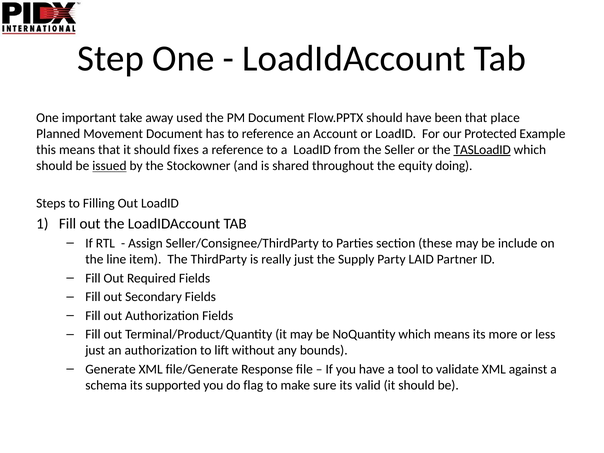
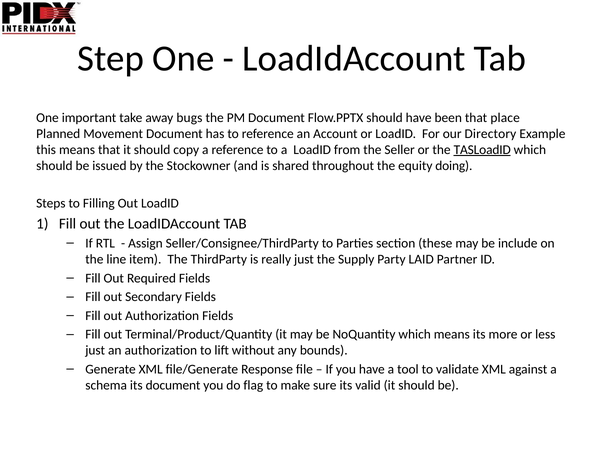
used: used -> bugs
Protected: Protected -> Directory
fixes: fixes -> copy
issued underline: present -> none
its supported: supported -> document
